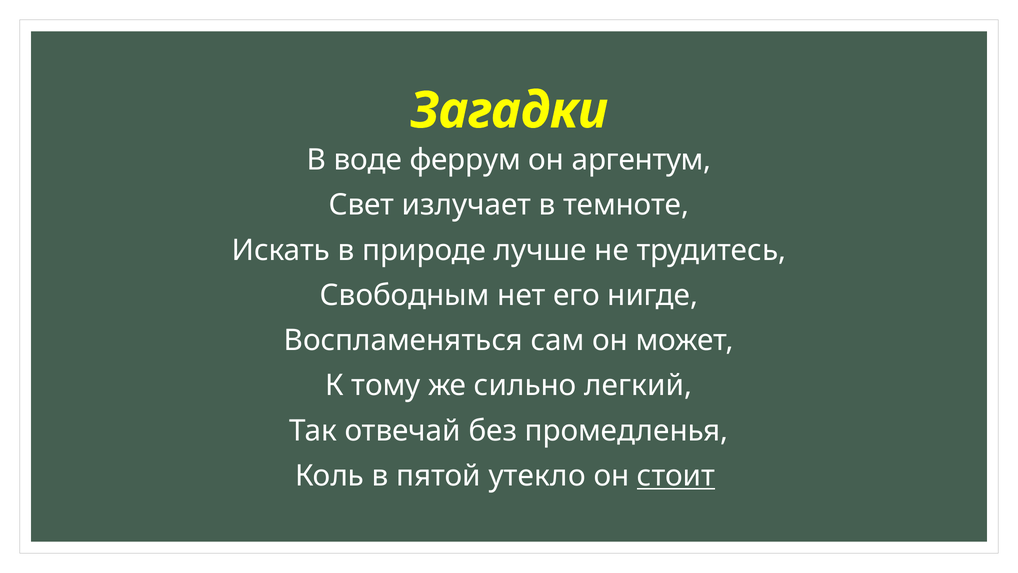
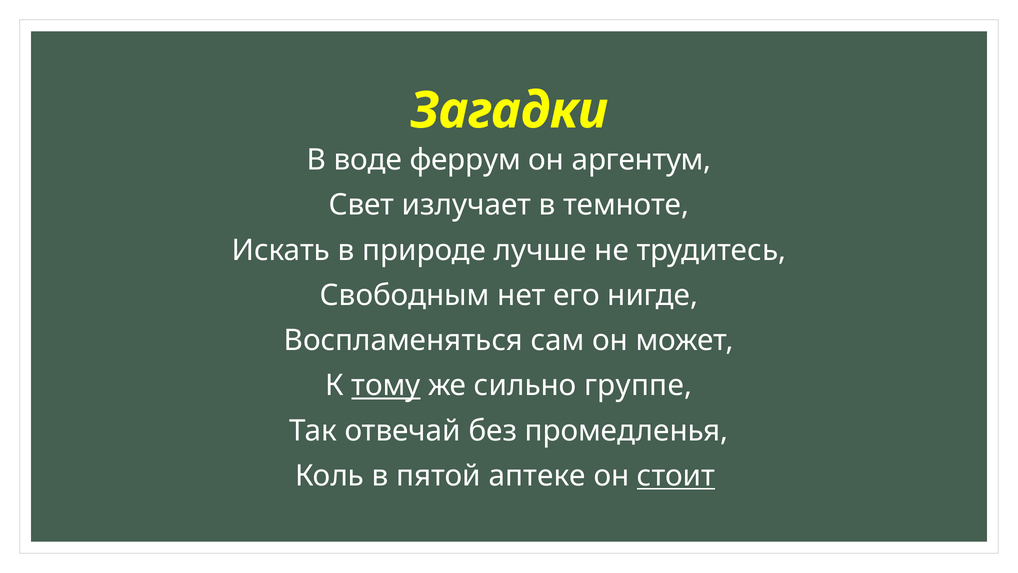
тому underline: none -> present
легкий: легкий -> группе
утекло: утекло -> аптеке
